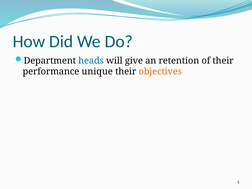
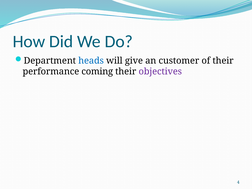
retention: retention -> customer
unique: unique -> coming
objectives colour: orange -> purple
